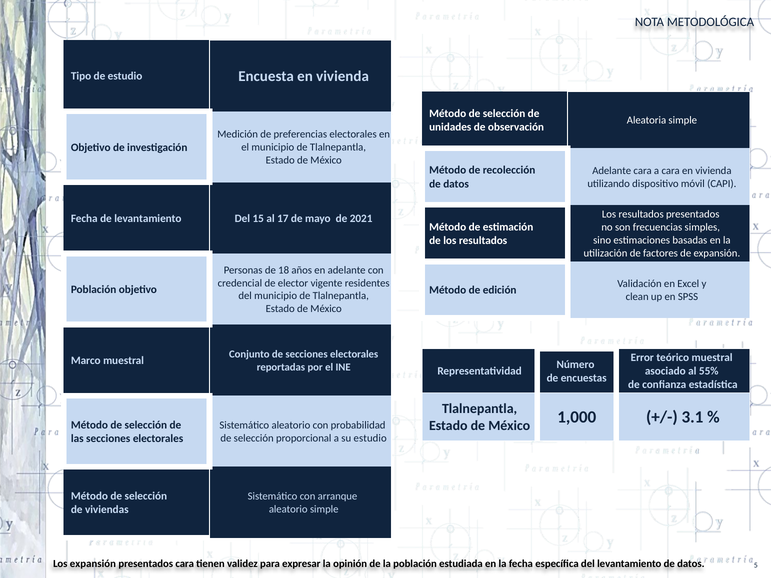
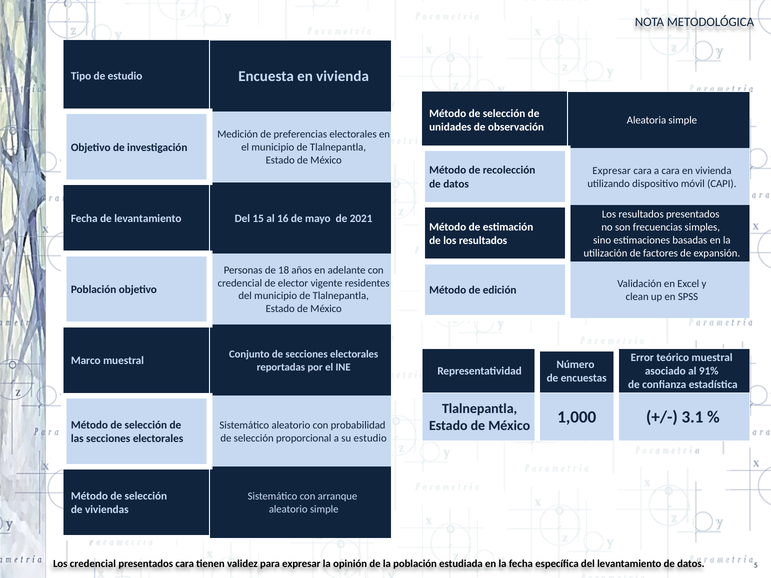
Adelante at (612, 171): Adelante -> Expresar
17: 17 -> 16
55%: 55% -> 91%
Los expansión: expansión -> credencial
